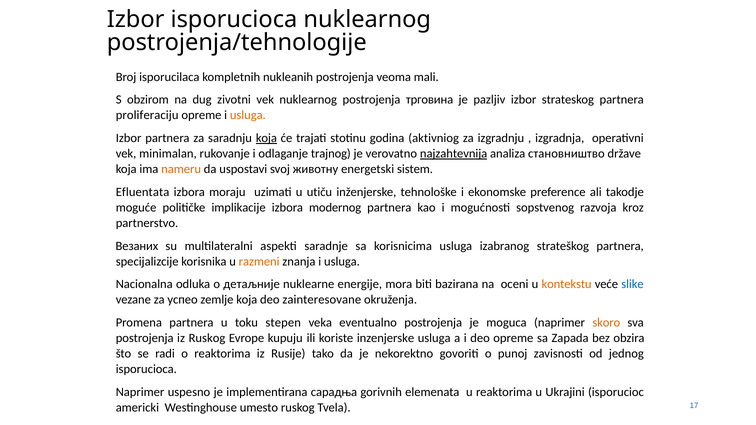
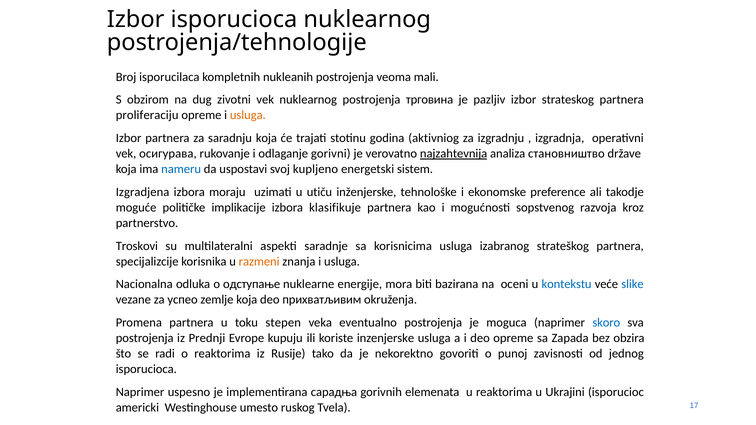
koja at (266, 138) underline: present -> none
minimalan: minimalan -> осигурава
trajnog: trajnog -> gorivni
nameru colour: orange -> blue
животну: животну -> kupljeno
Efluentata: Efluentata -> Izgradjena
modernog: modernog -> klasifikuje
Везаних: Везаних -> Troskovi
детаљније: детаљније -> одступање
kontekstu colour: orange -> blue
zainteresovane: zainteresovane -> прихватљивим
skoro colour: orange -> blue
iz Ruskog: Ruskog -> Prednji
